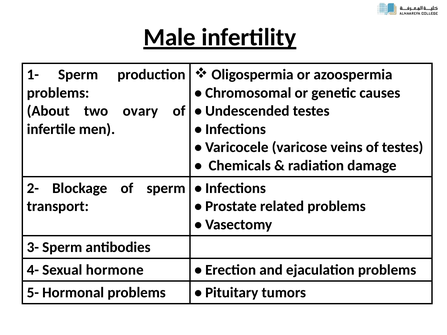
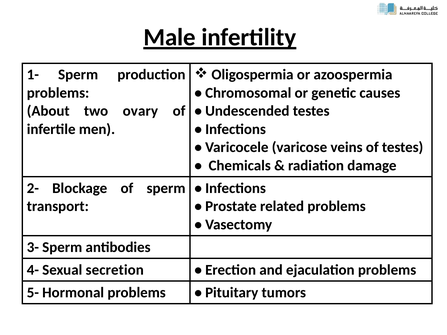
hormone: hormone -> secretion
